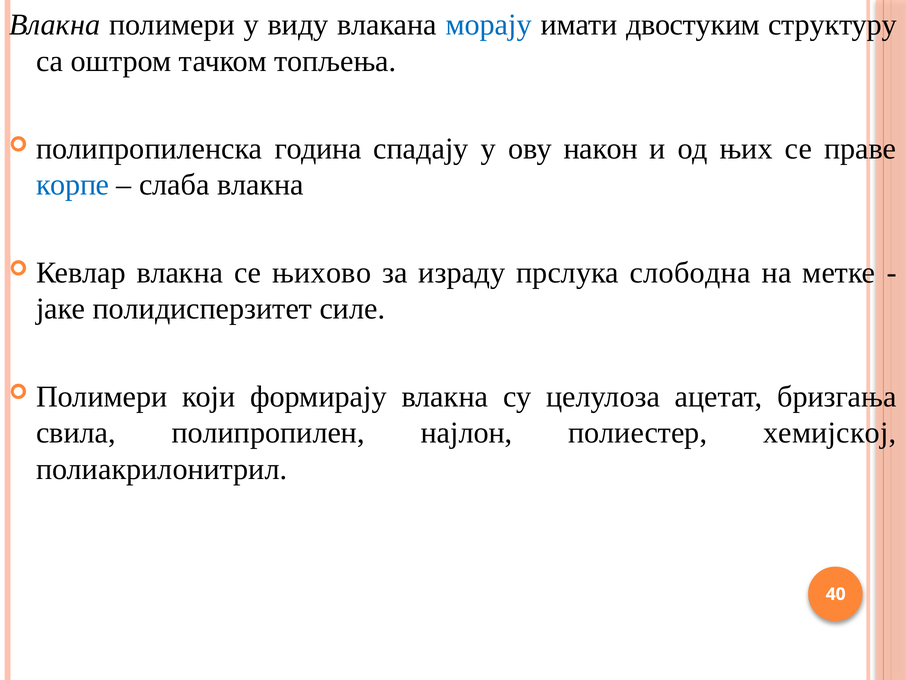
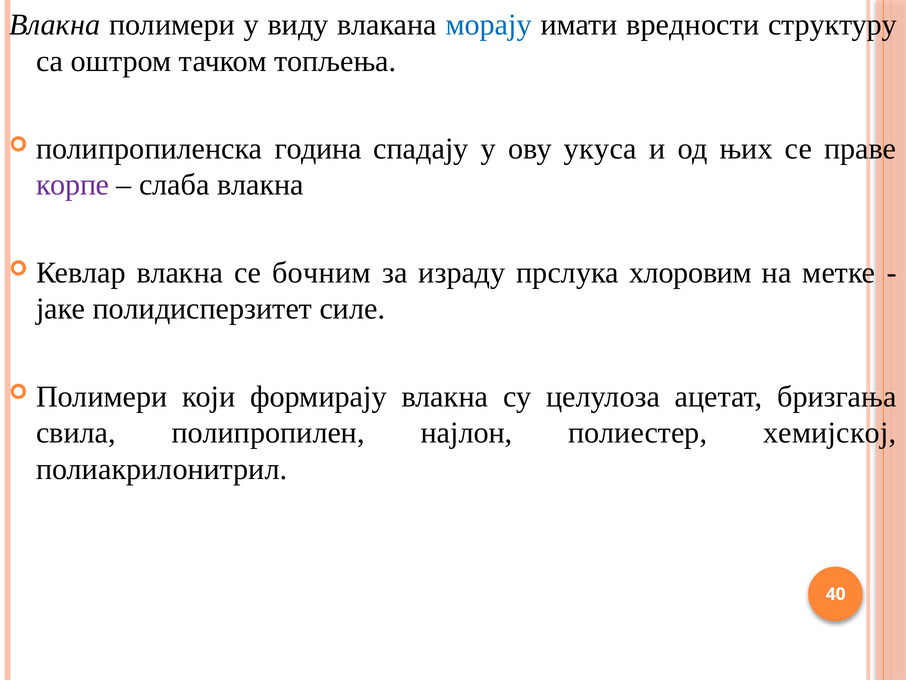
двостуким: двостуким -> вредности
након: након -> укуса
корпе colour: blue -> purple
њихово: њихово -> бочним
слободна: слободна -> хлоровим
